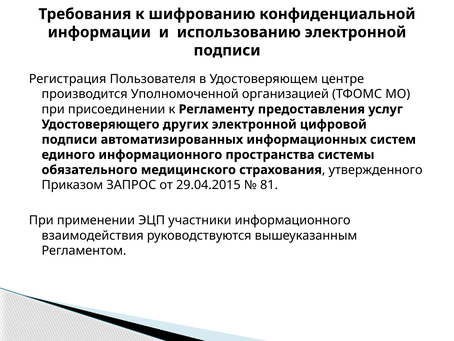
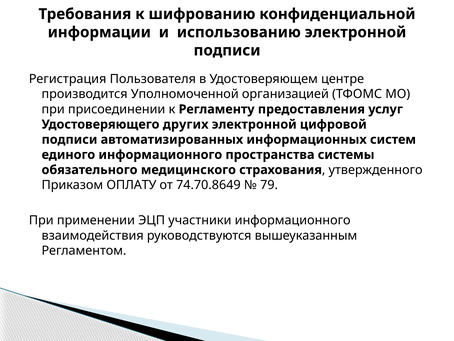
ЗАПРОС: ЗАПРОС -> ОПЛАТУ
29.04.2015: 29.04.2015 -> 74.70.8649
81: 81 -> 79
